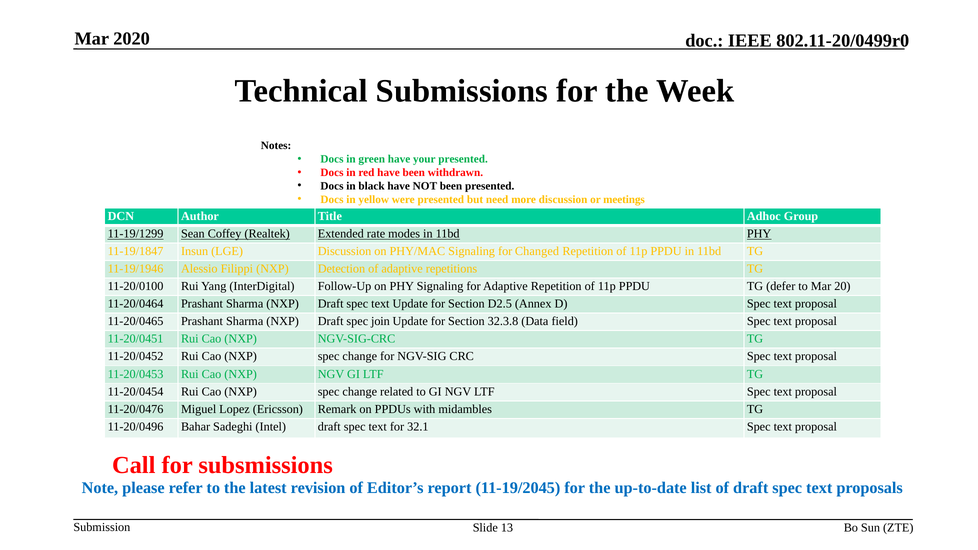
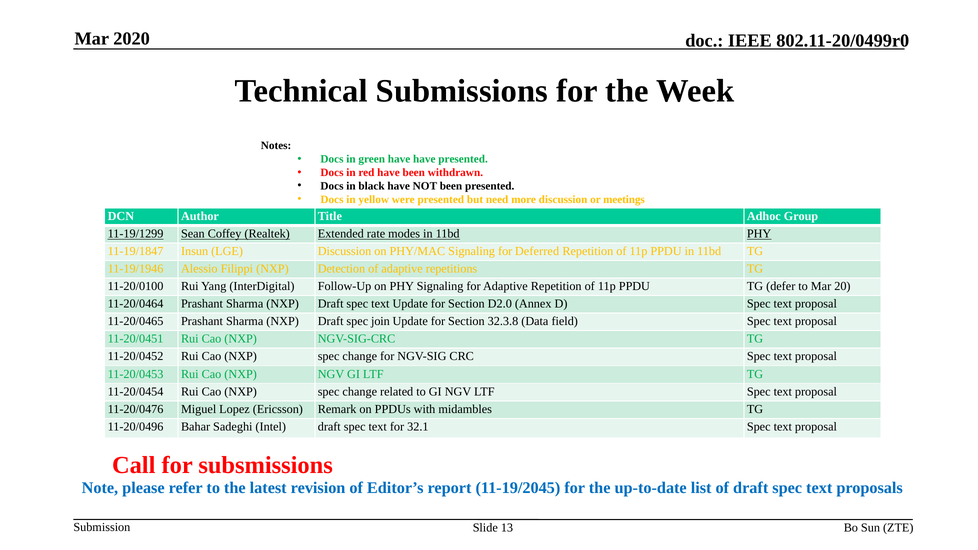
have your: your -> have
Changed: Changed -> Deferred
D2.5: D2.5 -> D2.0
